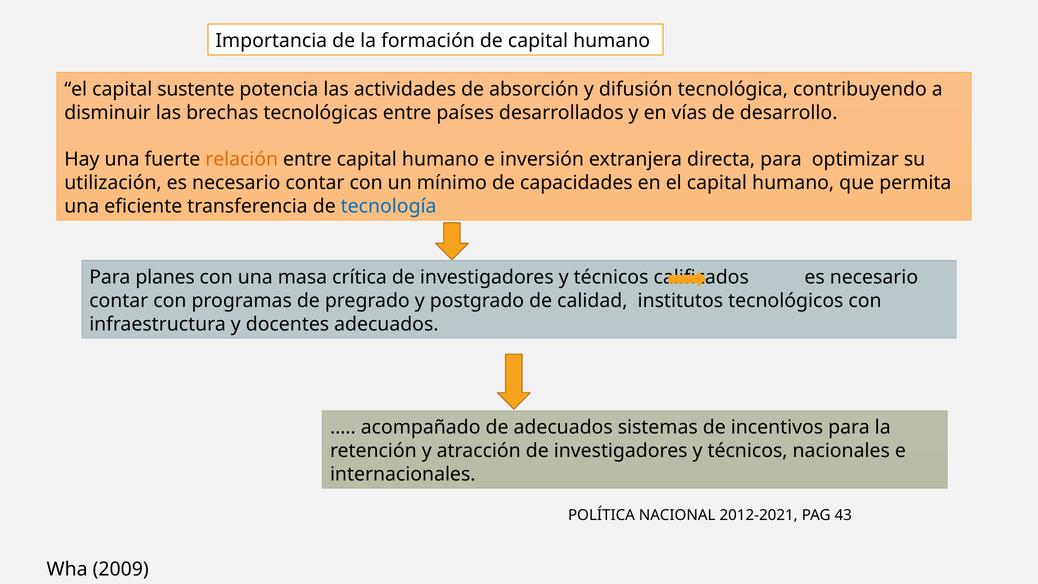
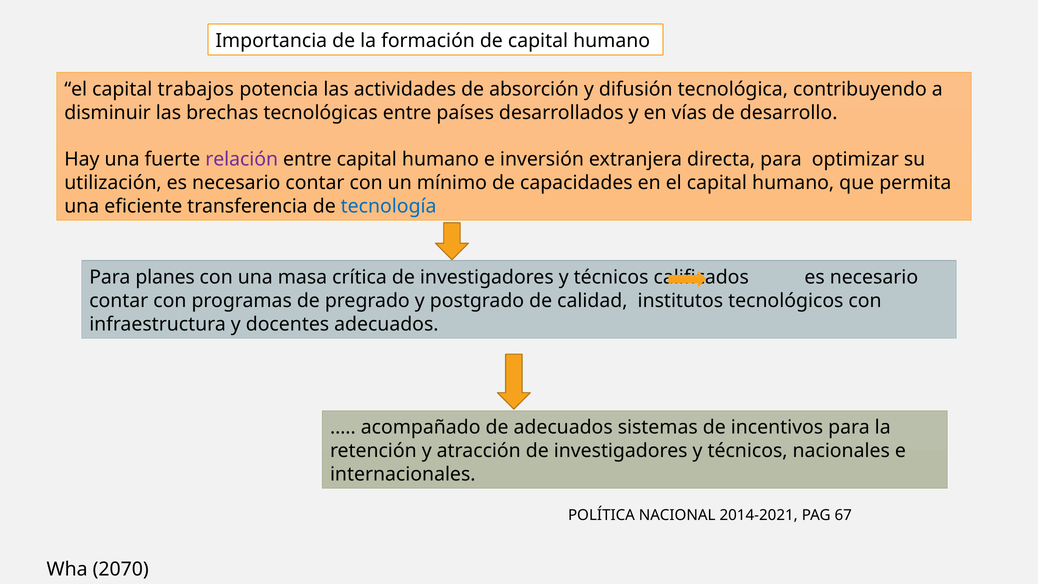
sustente: sustente -> trabajos
relación colour: orange -> purple
2012-2021: 2012-2021 -> 2014-2021
43: 43 -> 67
2009: 2009 -> 2070
